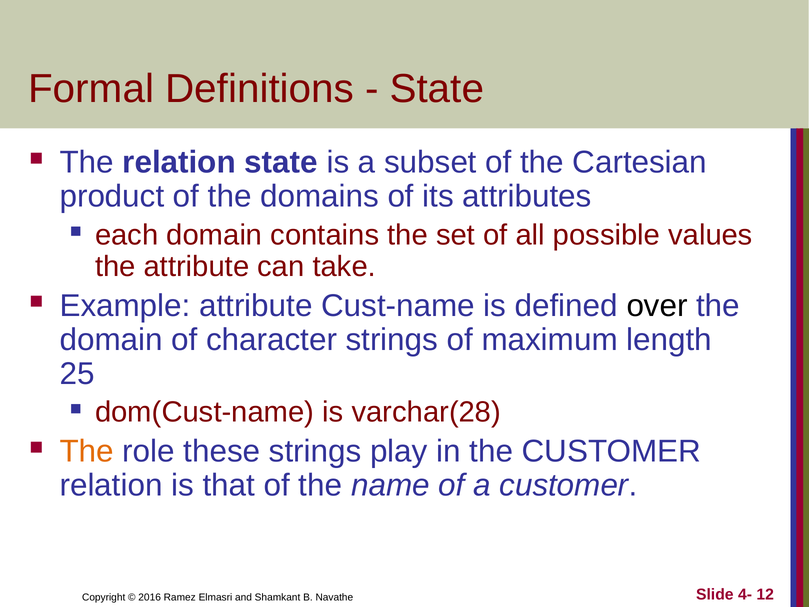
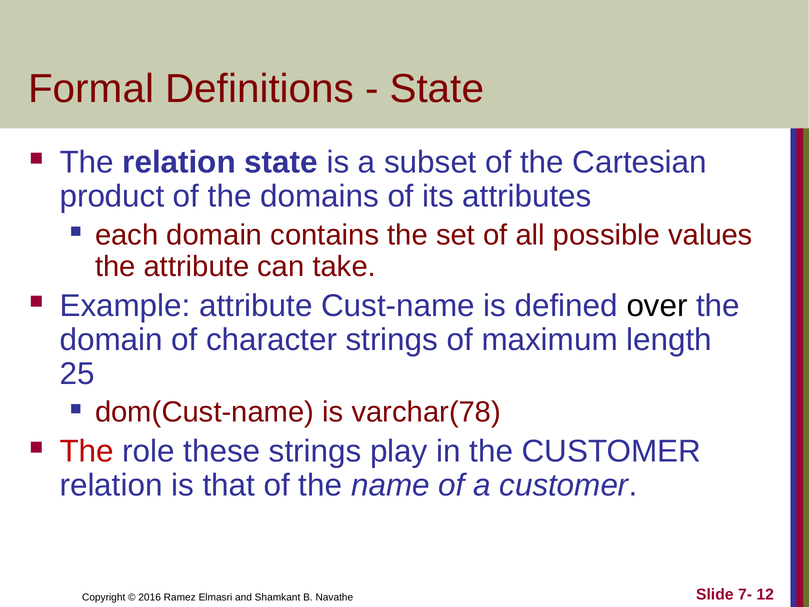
varchar(28: varchar(28 -> varchar(78
The at (87, 451) colour: orange -> red
4-: 4- -> 7-
